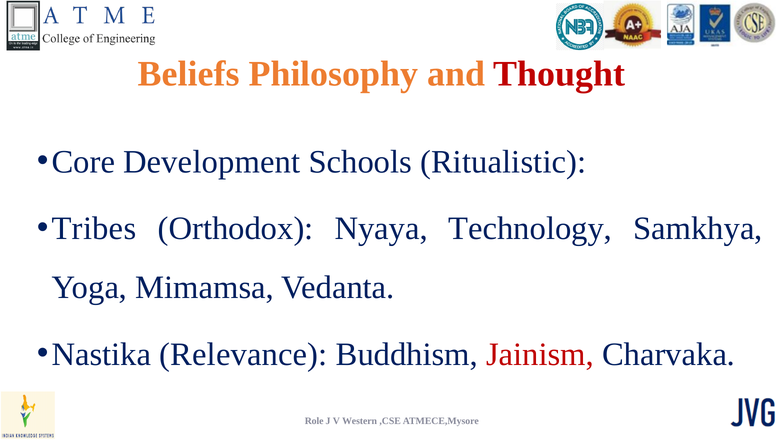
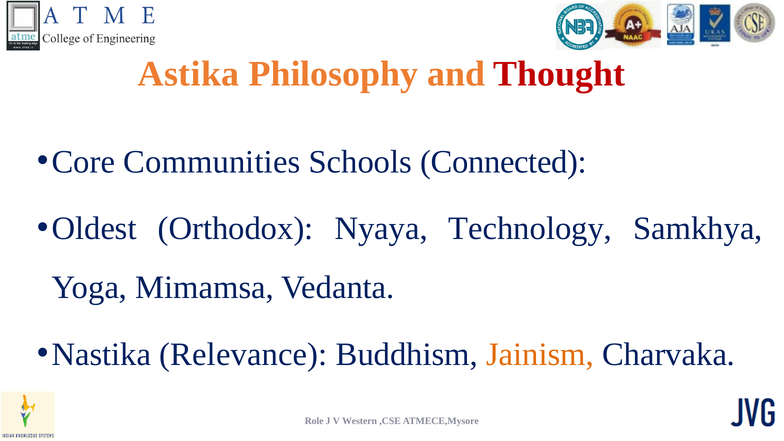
Beliefs: Beliefs -> Astika
Development: Development -> Communities
Ritualistic: Ritualistic -> Connected
Tribes: Tribes -> Oldest
Jainism colour: red -> orange
